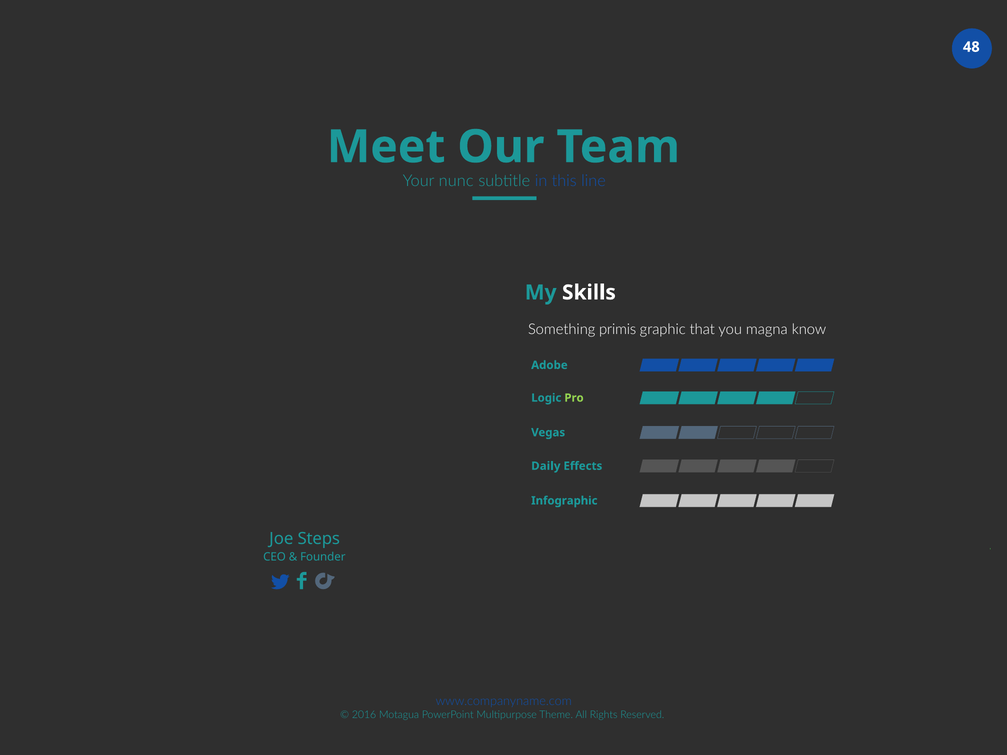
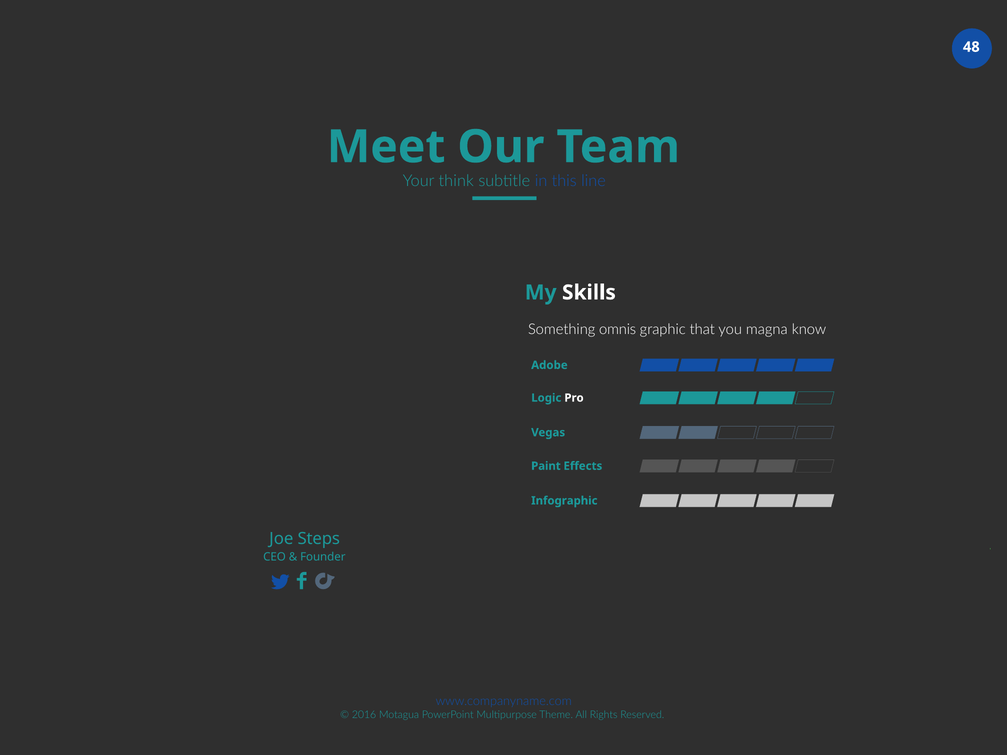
nunc: nunc -> think
primis: primis -> omnis
Pro colour: light green -> white
Daily: Daily -> Paint
